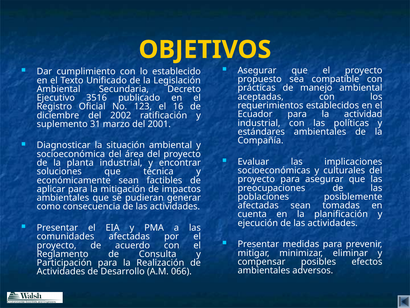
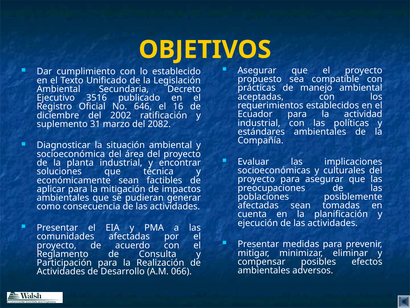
123: 123 -> 646
2001: 2001 -> 2082
